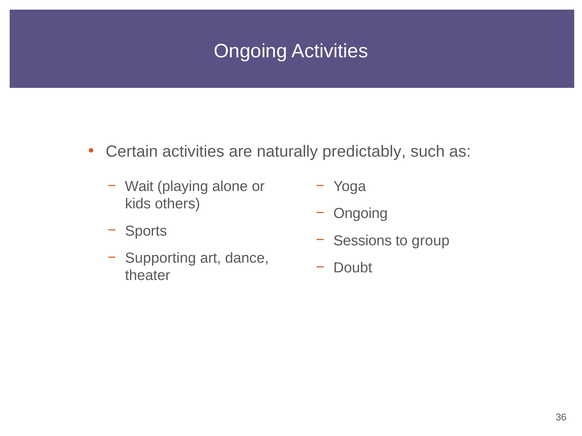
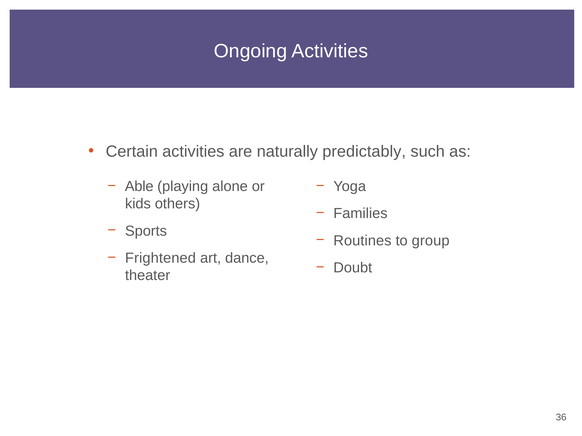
Wait: Wait -> Able
Ongoing at (361, 214): Ongoing -> Families
Sessions: Sessions -> Routines
Supporting: Supporting -> Frightened
